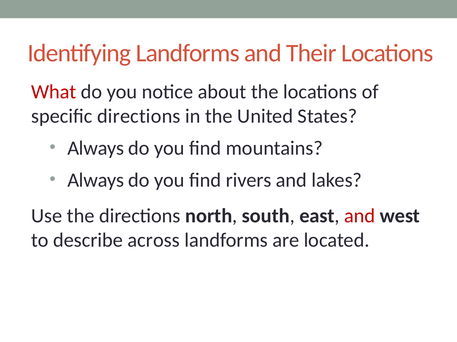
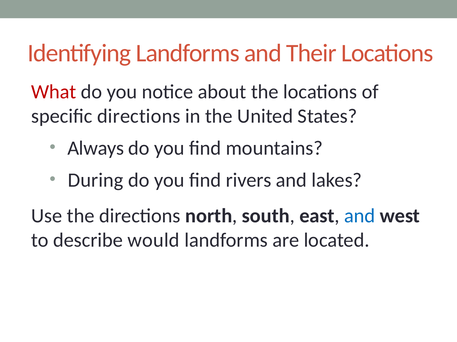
Always at (96, 180): Always -> During
and at (360, 216) colour: red -> blue
across: across -> would
